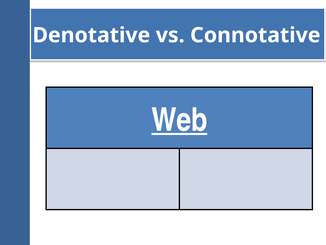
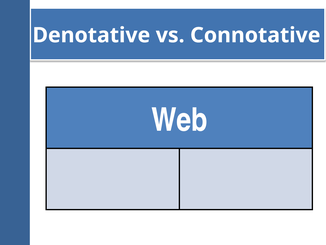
Web underline: present -> none
